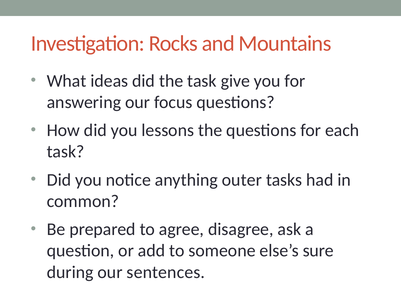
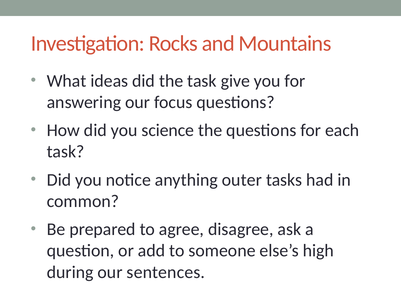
lessons: lessons -> science
sure: sure -> high
